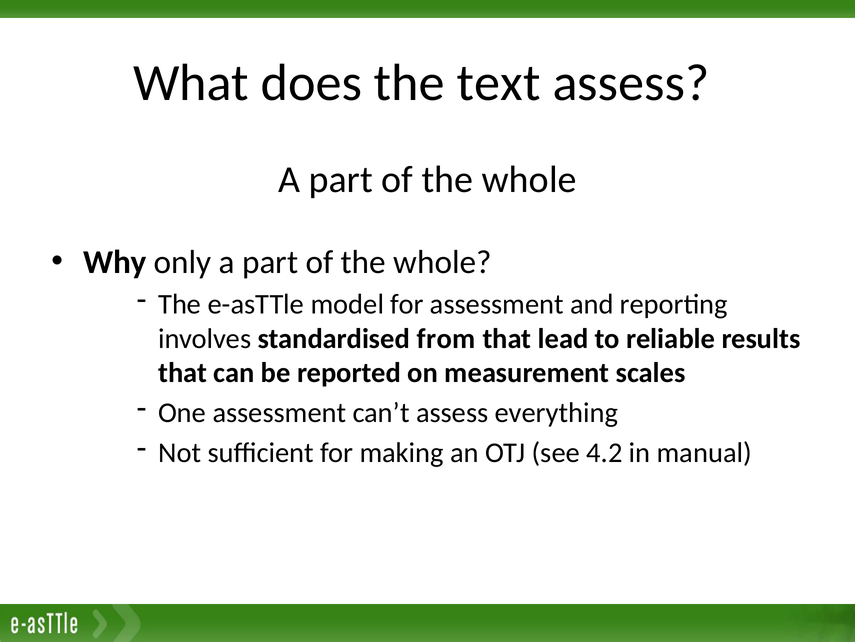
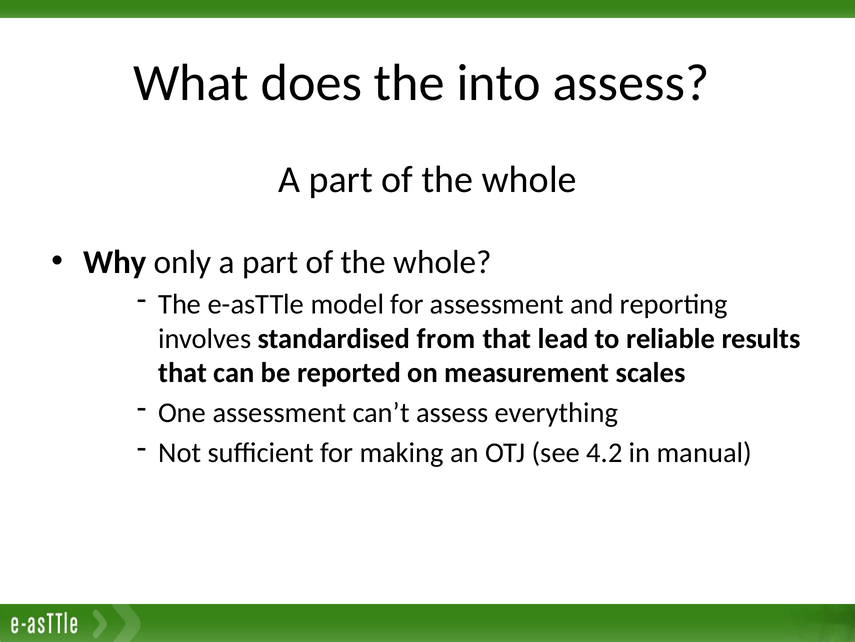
text: text -> into
